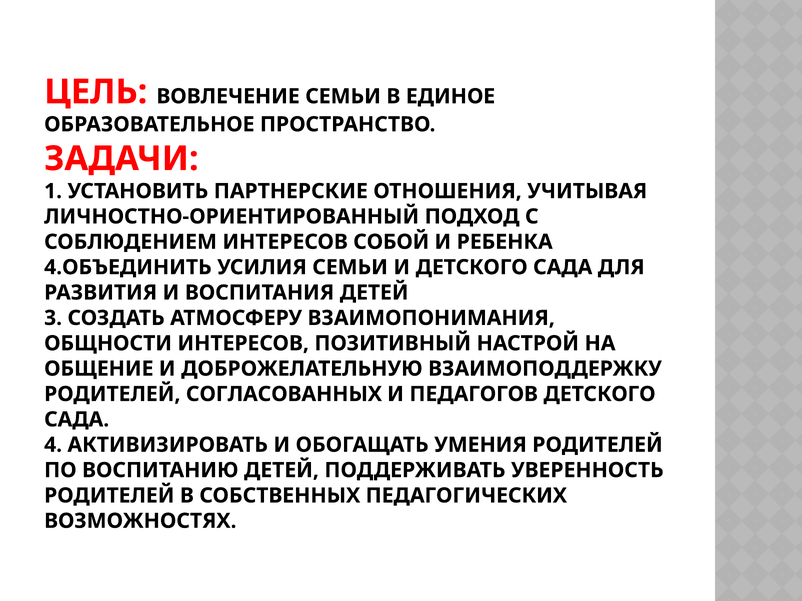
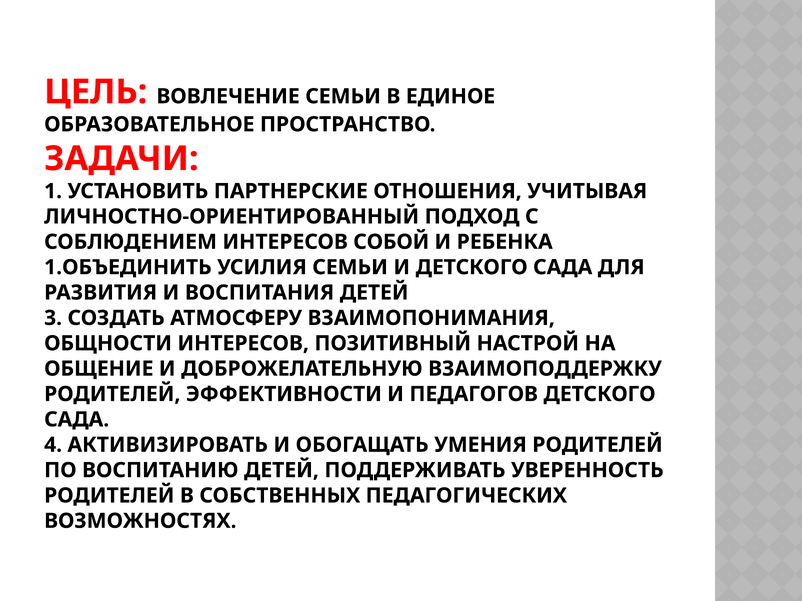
4.ОБЪЕДИНИТЬ: 4.ОБЪЕДИНИТЬ -> 1.ОБЪЕДИНИТЬ
СОГЛАСОВАННЫХ: СОГЛАСОВАННЫХ -> ЭФФЕКТИВНОСТИ
